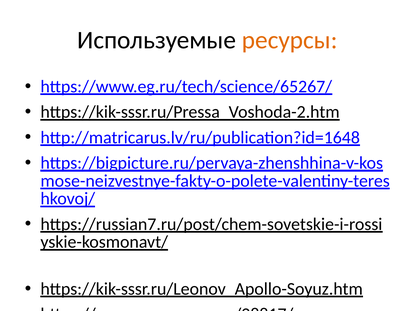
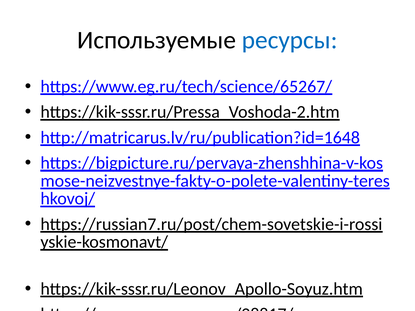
ресурсы colour: orange -> blue
